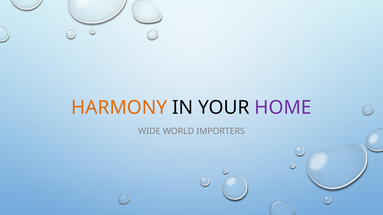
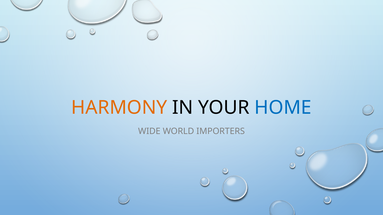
HOME colour: purple -> blue
